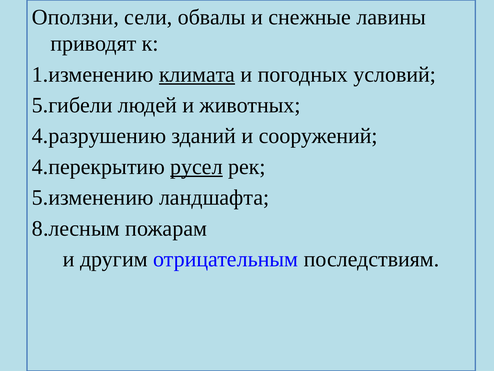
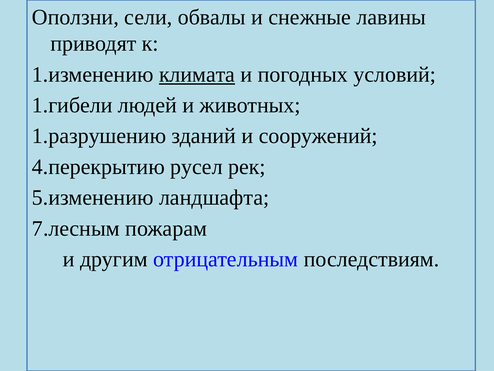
5.гибели: 5.гибели -> 1.гибели
4.разрушению: 4.разрушению -> 1.разрушению
русел underline: present -> none
8.лесным: 8.лесным -> 7.лесным
